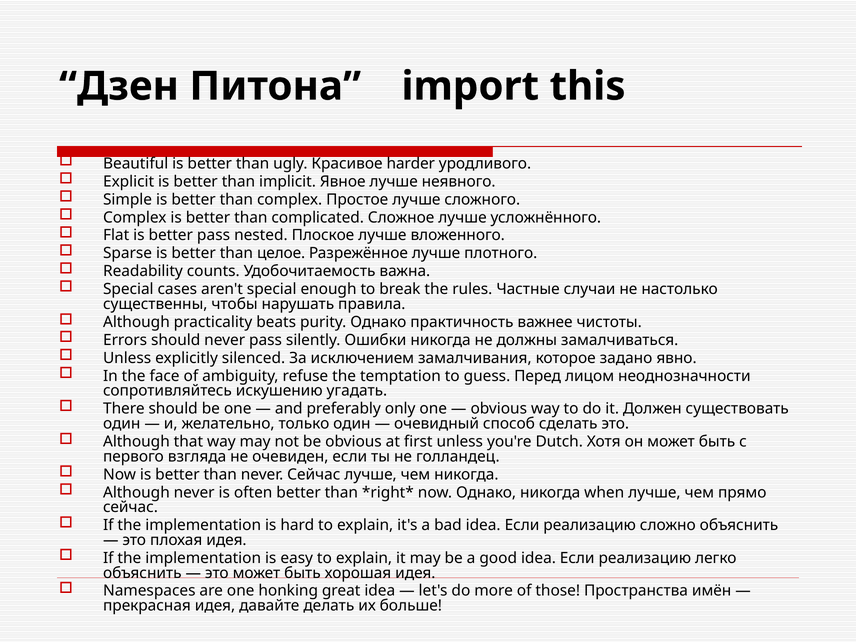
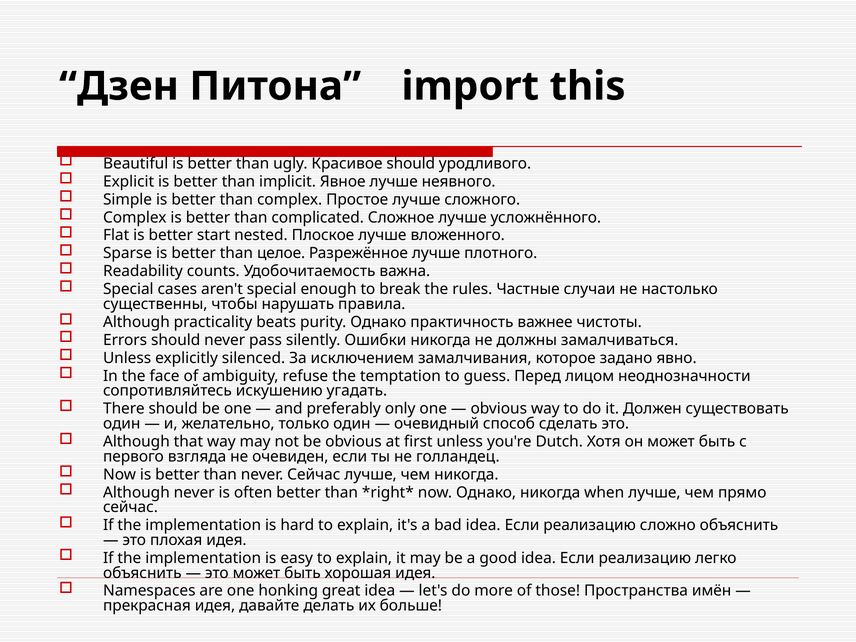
Красивое harder: harder -> should
better pass: pass -> start
